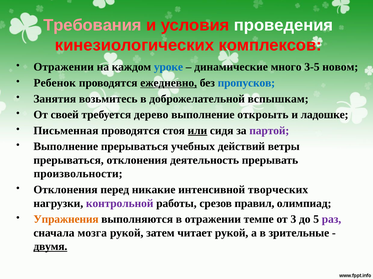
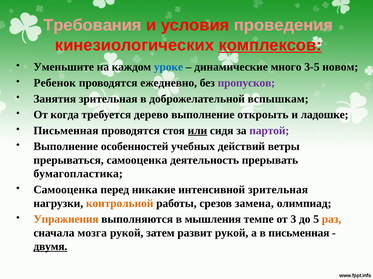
проведения colour: white -> pink
комплексов underline: none -> present
Отражении at (64, 67): Отражении -> Уменьшите
ежедневно underline: present -> none
пропусков colour: blue -> purple
Занятия возьмитесь: возьмитесь -> зрительная
своей: своей -> когда
Выполнение прерываться: прерываться -> особенностей
прерываться отклонения: отклонения -> самооценка
произвольности: произвольности -> бумагопластика
Отклонения at (66, 190): Отклонения -> Самооценка
интенсивной творческих: творческих -> зрительная
контрольной colour: purple -> orange
правил: правил -> замена
в отражении: отражении -> мышления
раз colour: purple -> orange
читает: читает -> развит
в зрительные: зрительные -> письменная
